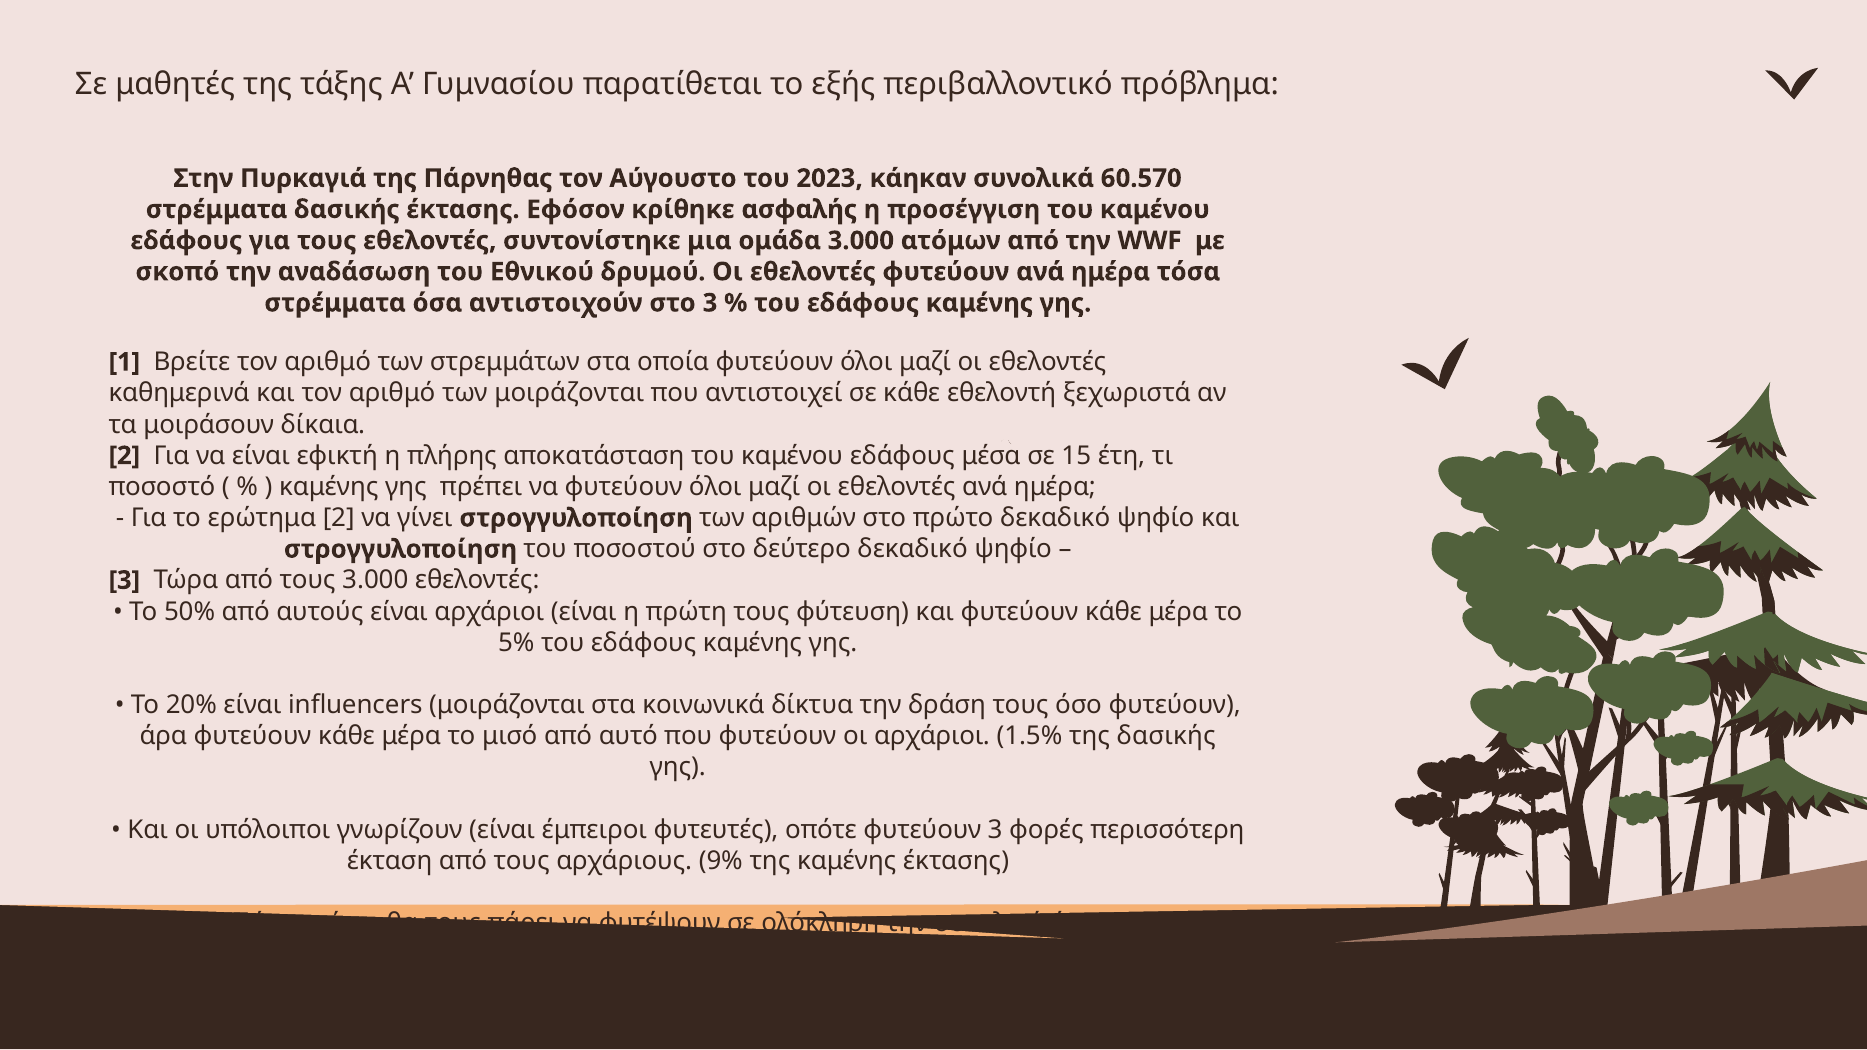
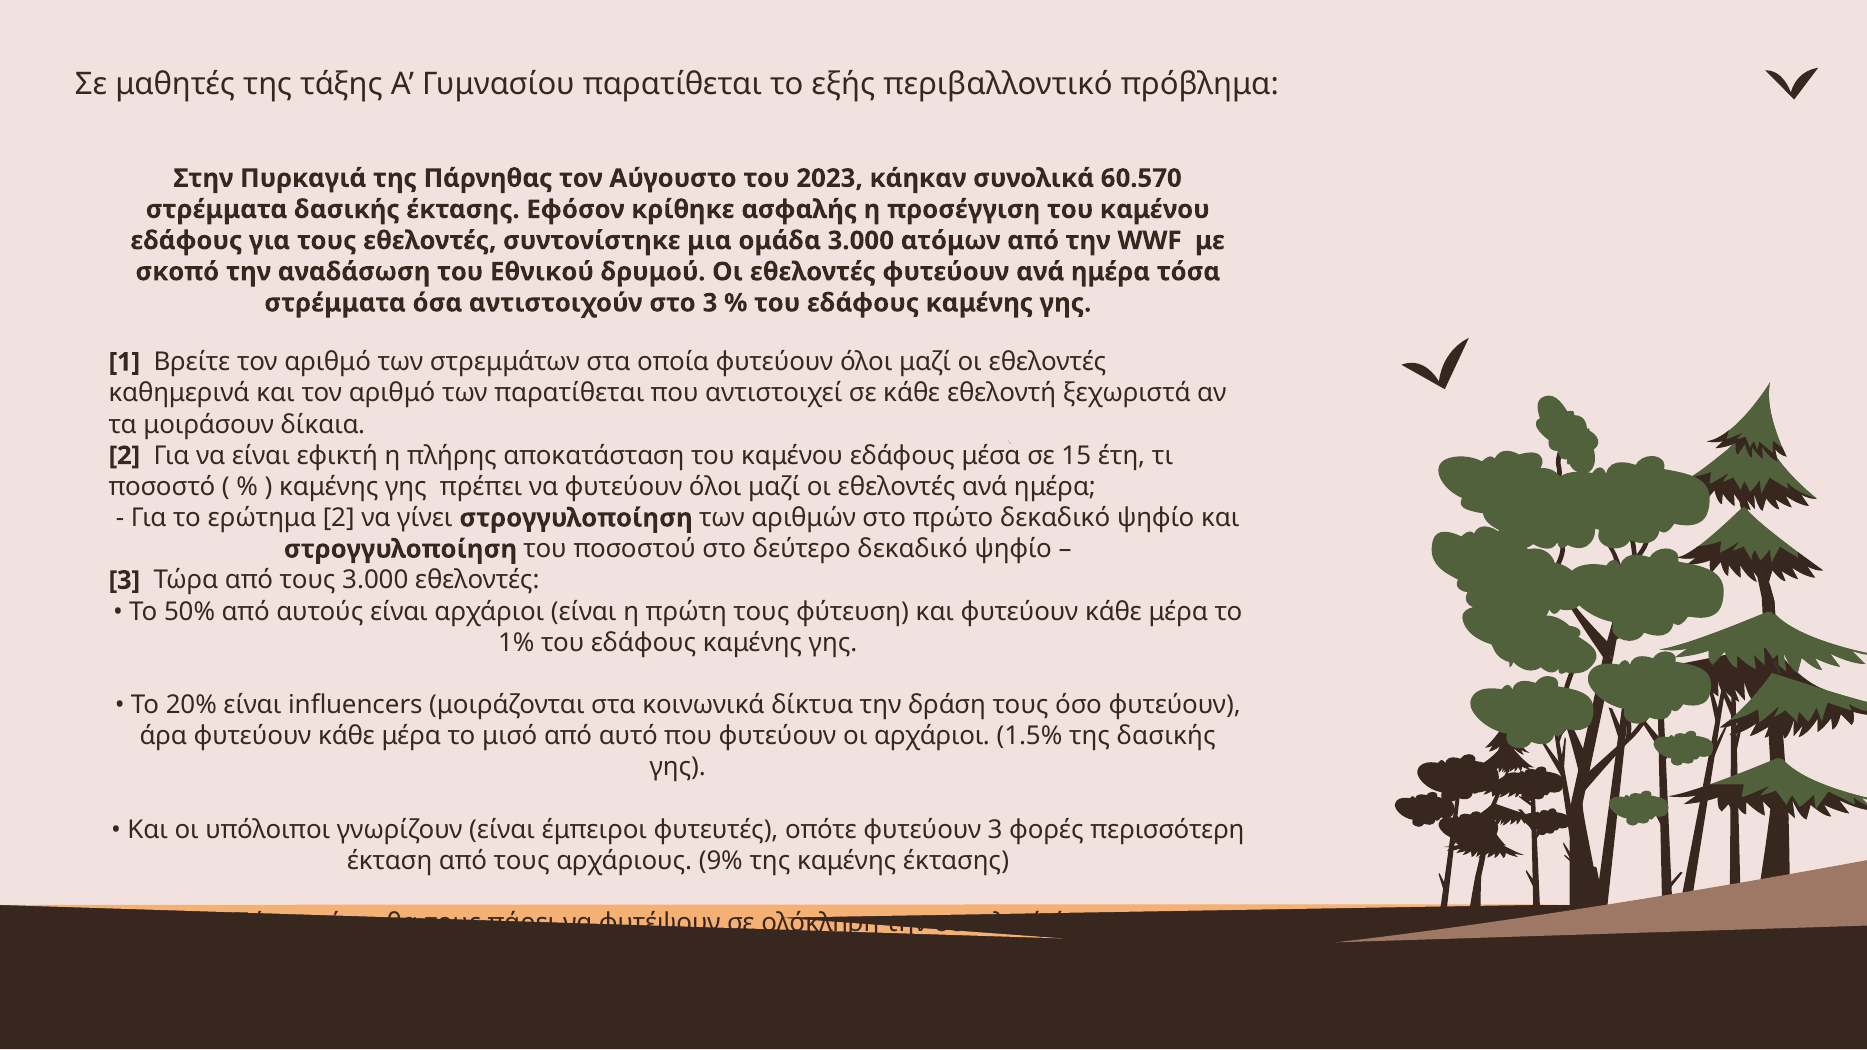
των μοιράζονται: μοιράζονται -> παρατίθεται
5%: 5% -> 1%
